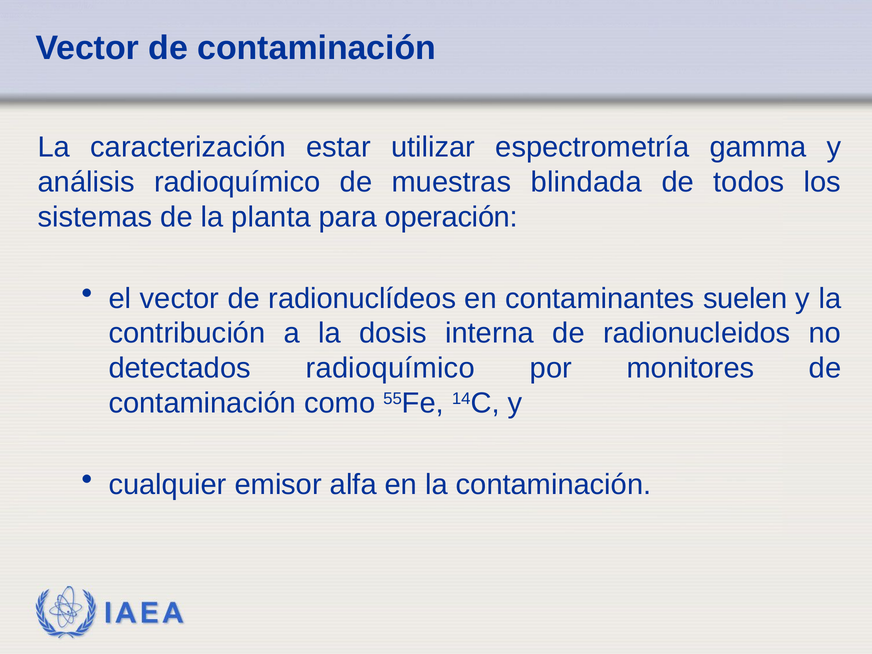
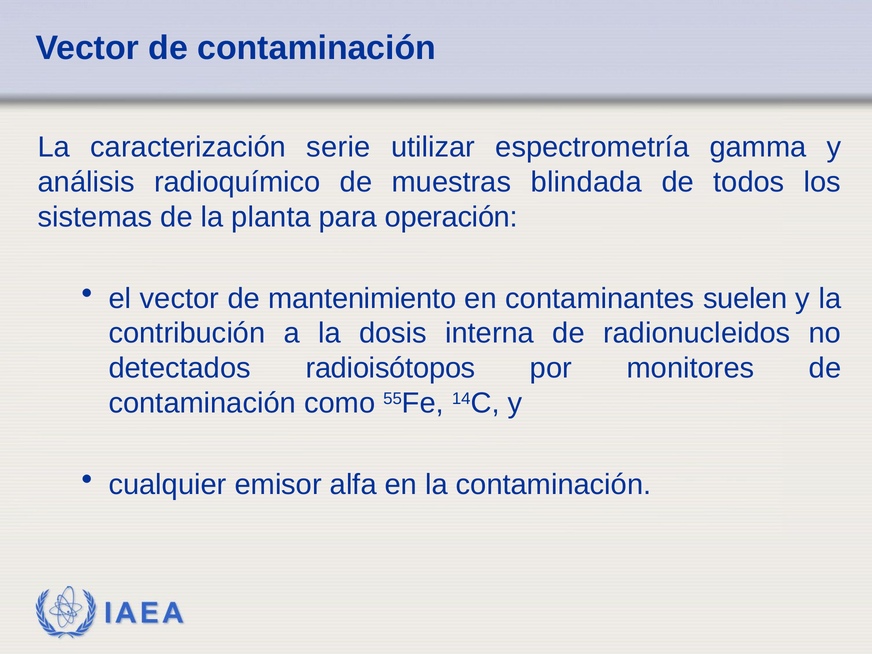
estar: estar -> serie
radionuclídeos: radionuclídeos -> mantenimiento
detectados radioquímico: radioquímico -> radioisótopos
